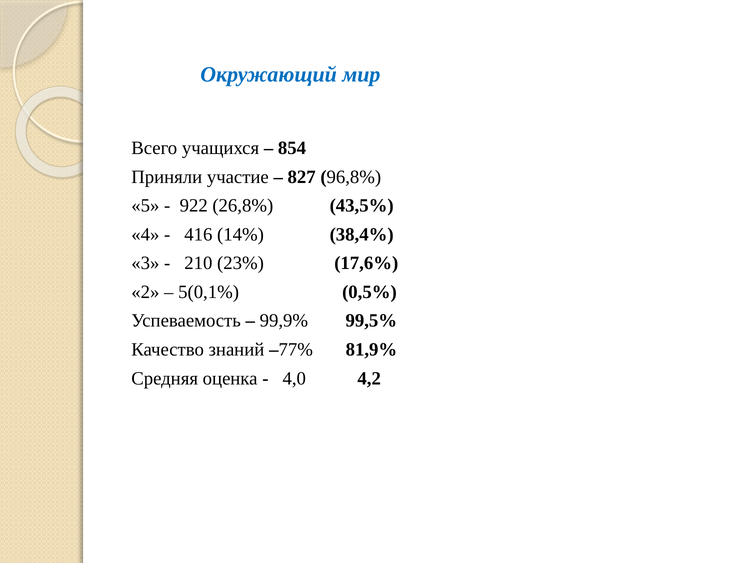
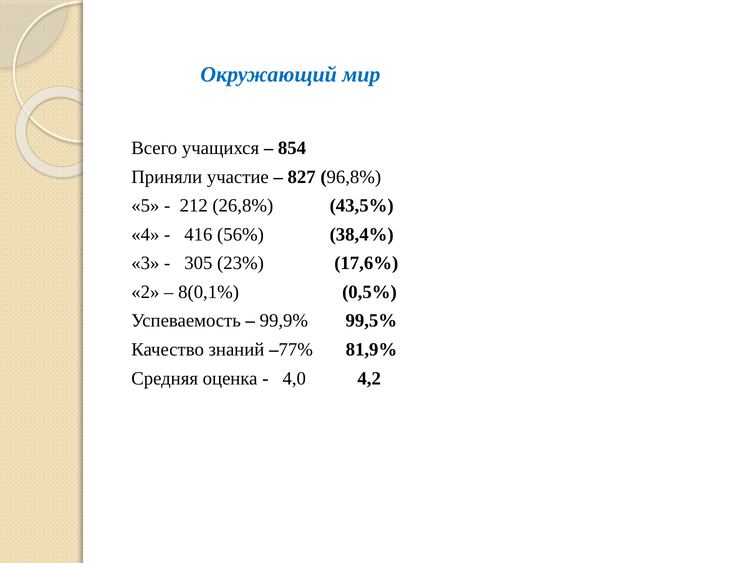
922: 922 -> 212
14%: 14% -> 56%
210: 210 -> 305
5(0,1%: 5(0,1% -> 8(0,1%
